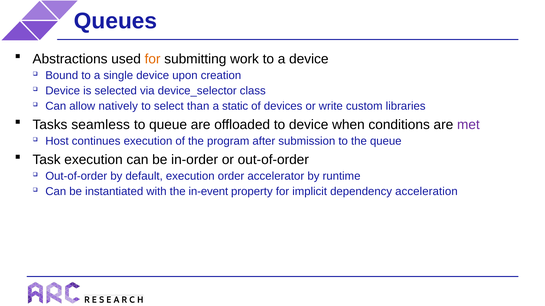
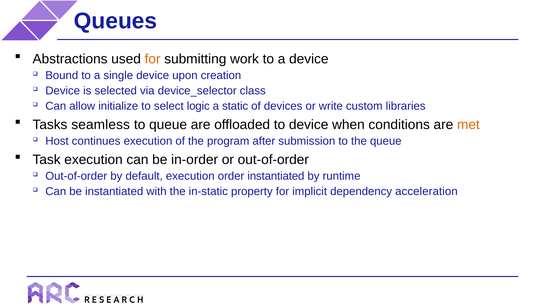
natively: natively -> initialize
than: than -> logic
met colour: purple -> orange
order accelerator: accelerator -> instantiated
in-event: in-event -> in-static
